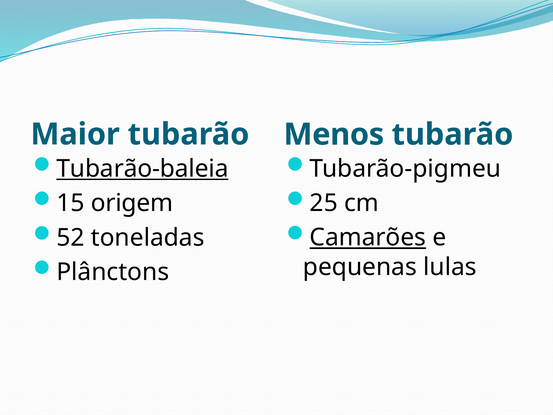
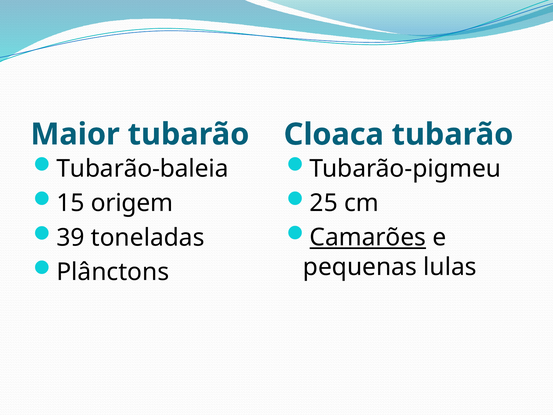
Menos: Menos -> Cloaca
Tubarão-baleia underline: present -> none
52: 52 -> 39
